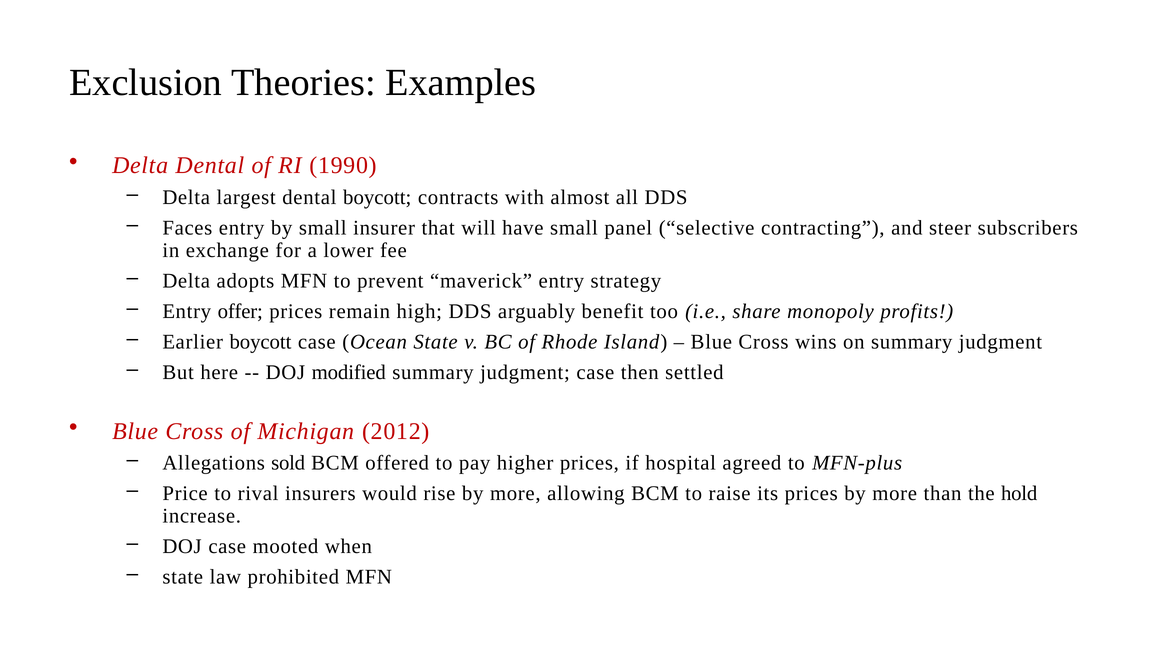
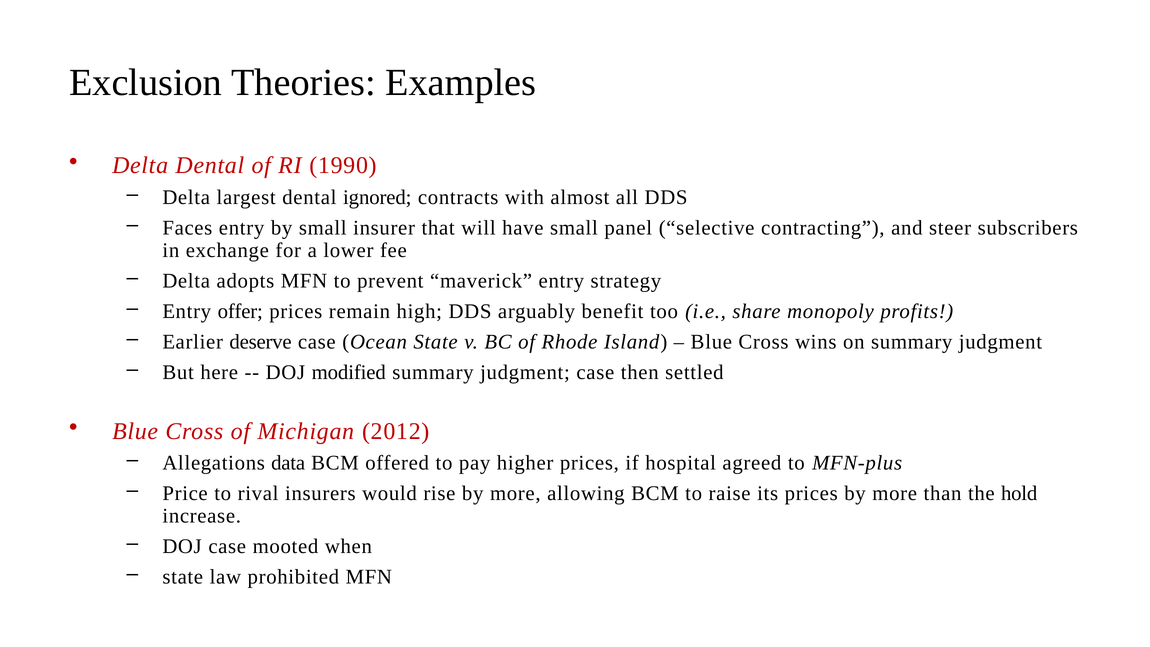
dental boycott: boycott -> ignored
Earlier boycott: boycott -> deserve
sold: sold -> data
